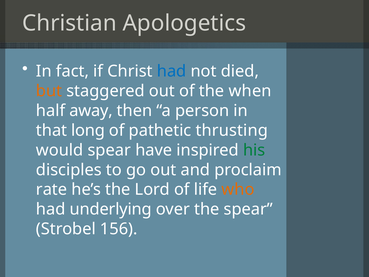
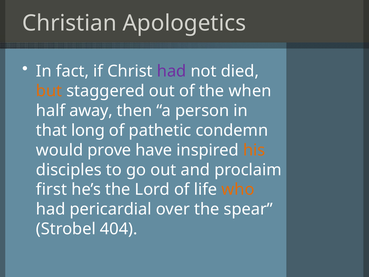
had at (172, 71) colour: blue -> purple
thrusting: thrusting -> condemn
would spear: spear -> prove
his colour: green -> orange
rate: rate -> first
underlying: underlying -> pericardial
156: 156 -> 404
